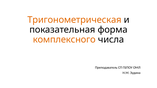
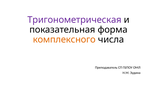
Тригонометрическая colour: orange -> purple
